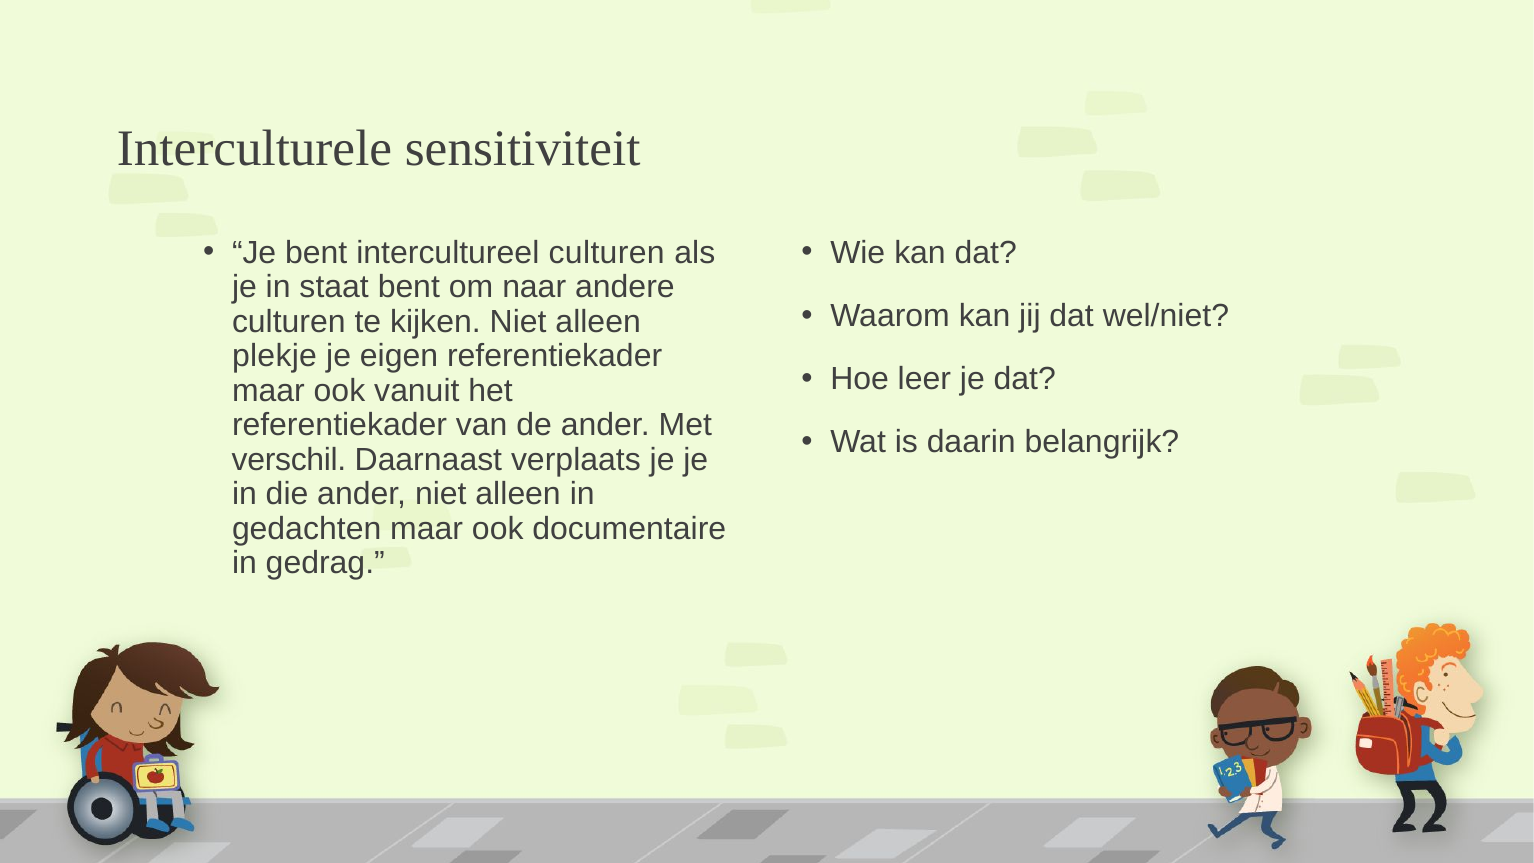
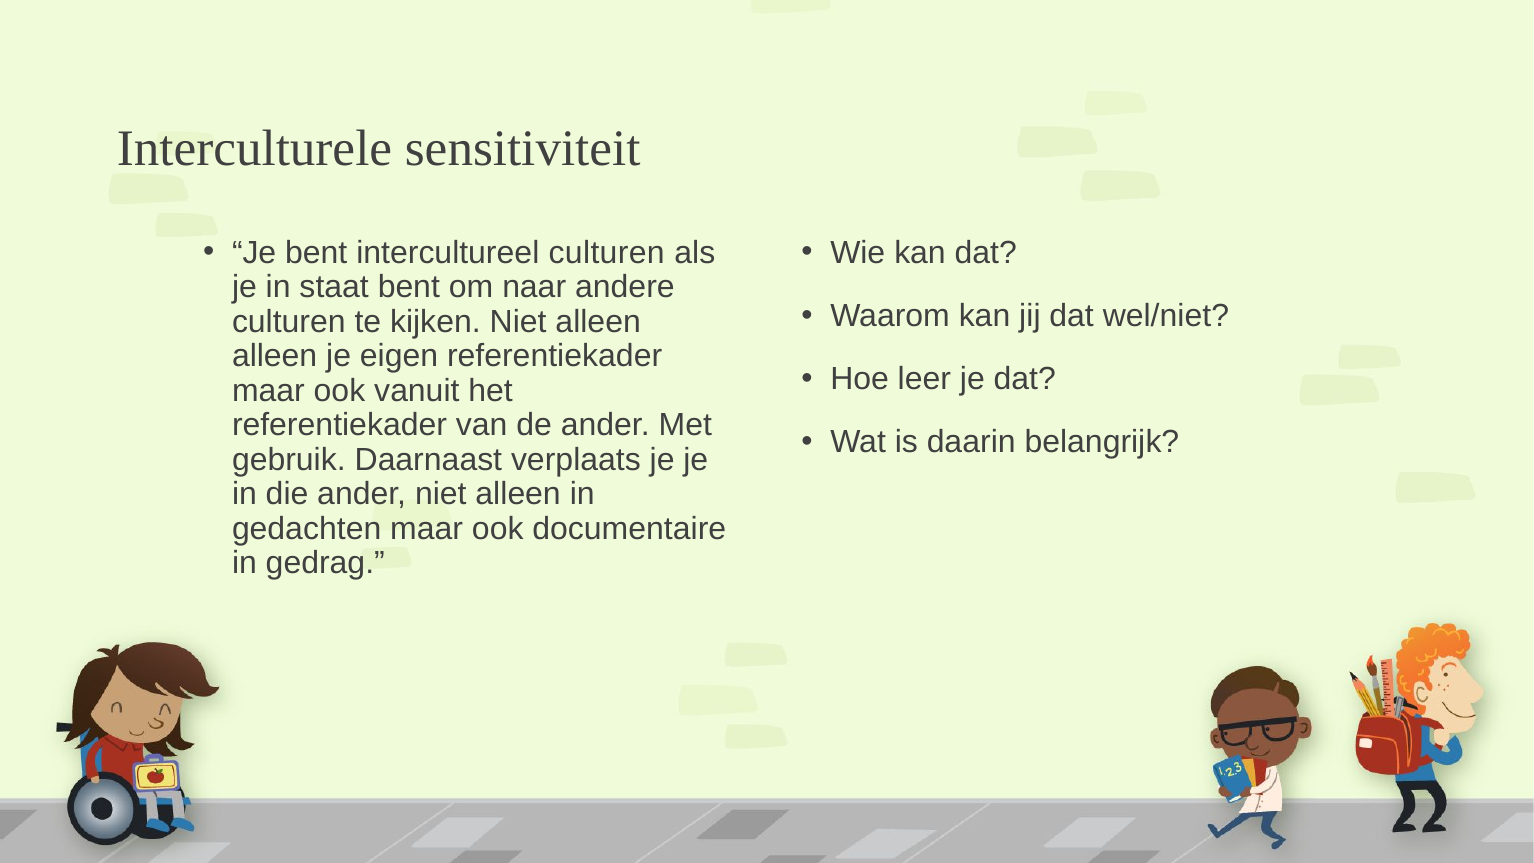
plekje at (274, 356): plekje -> alleen
verschil: verschil -> gebruik
